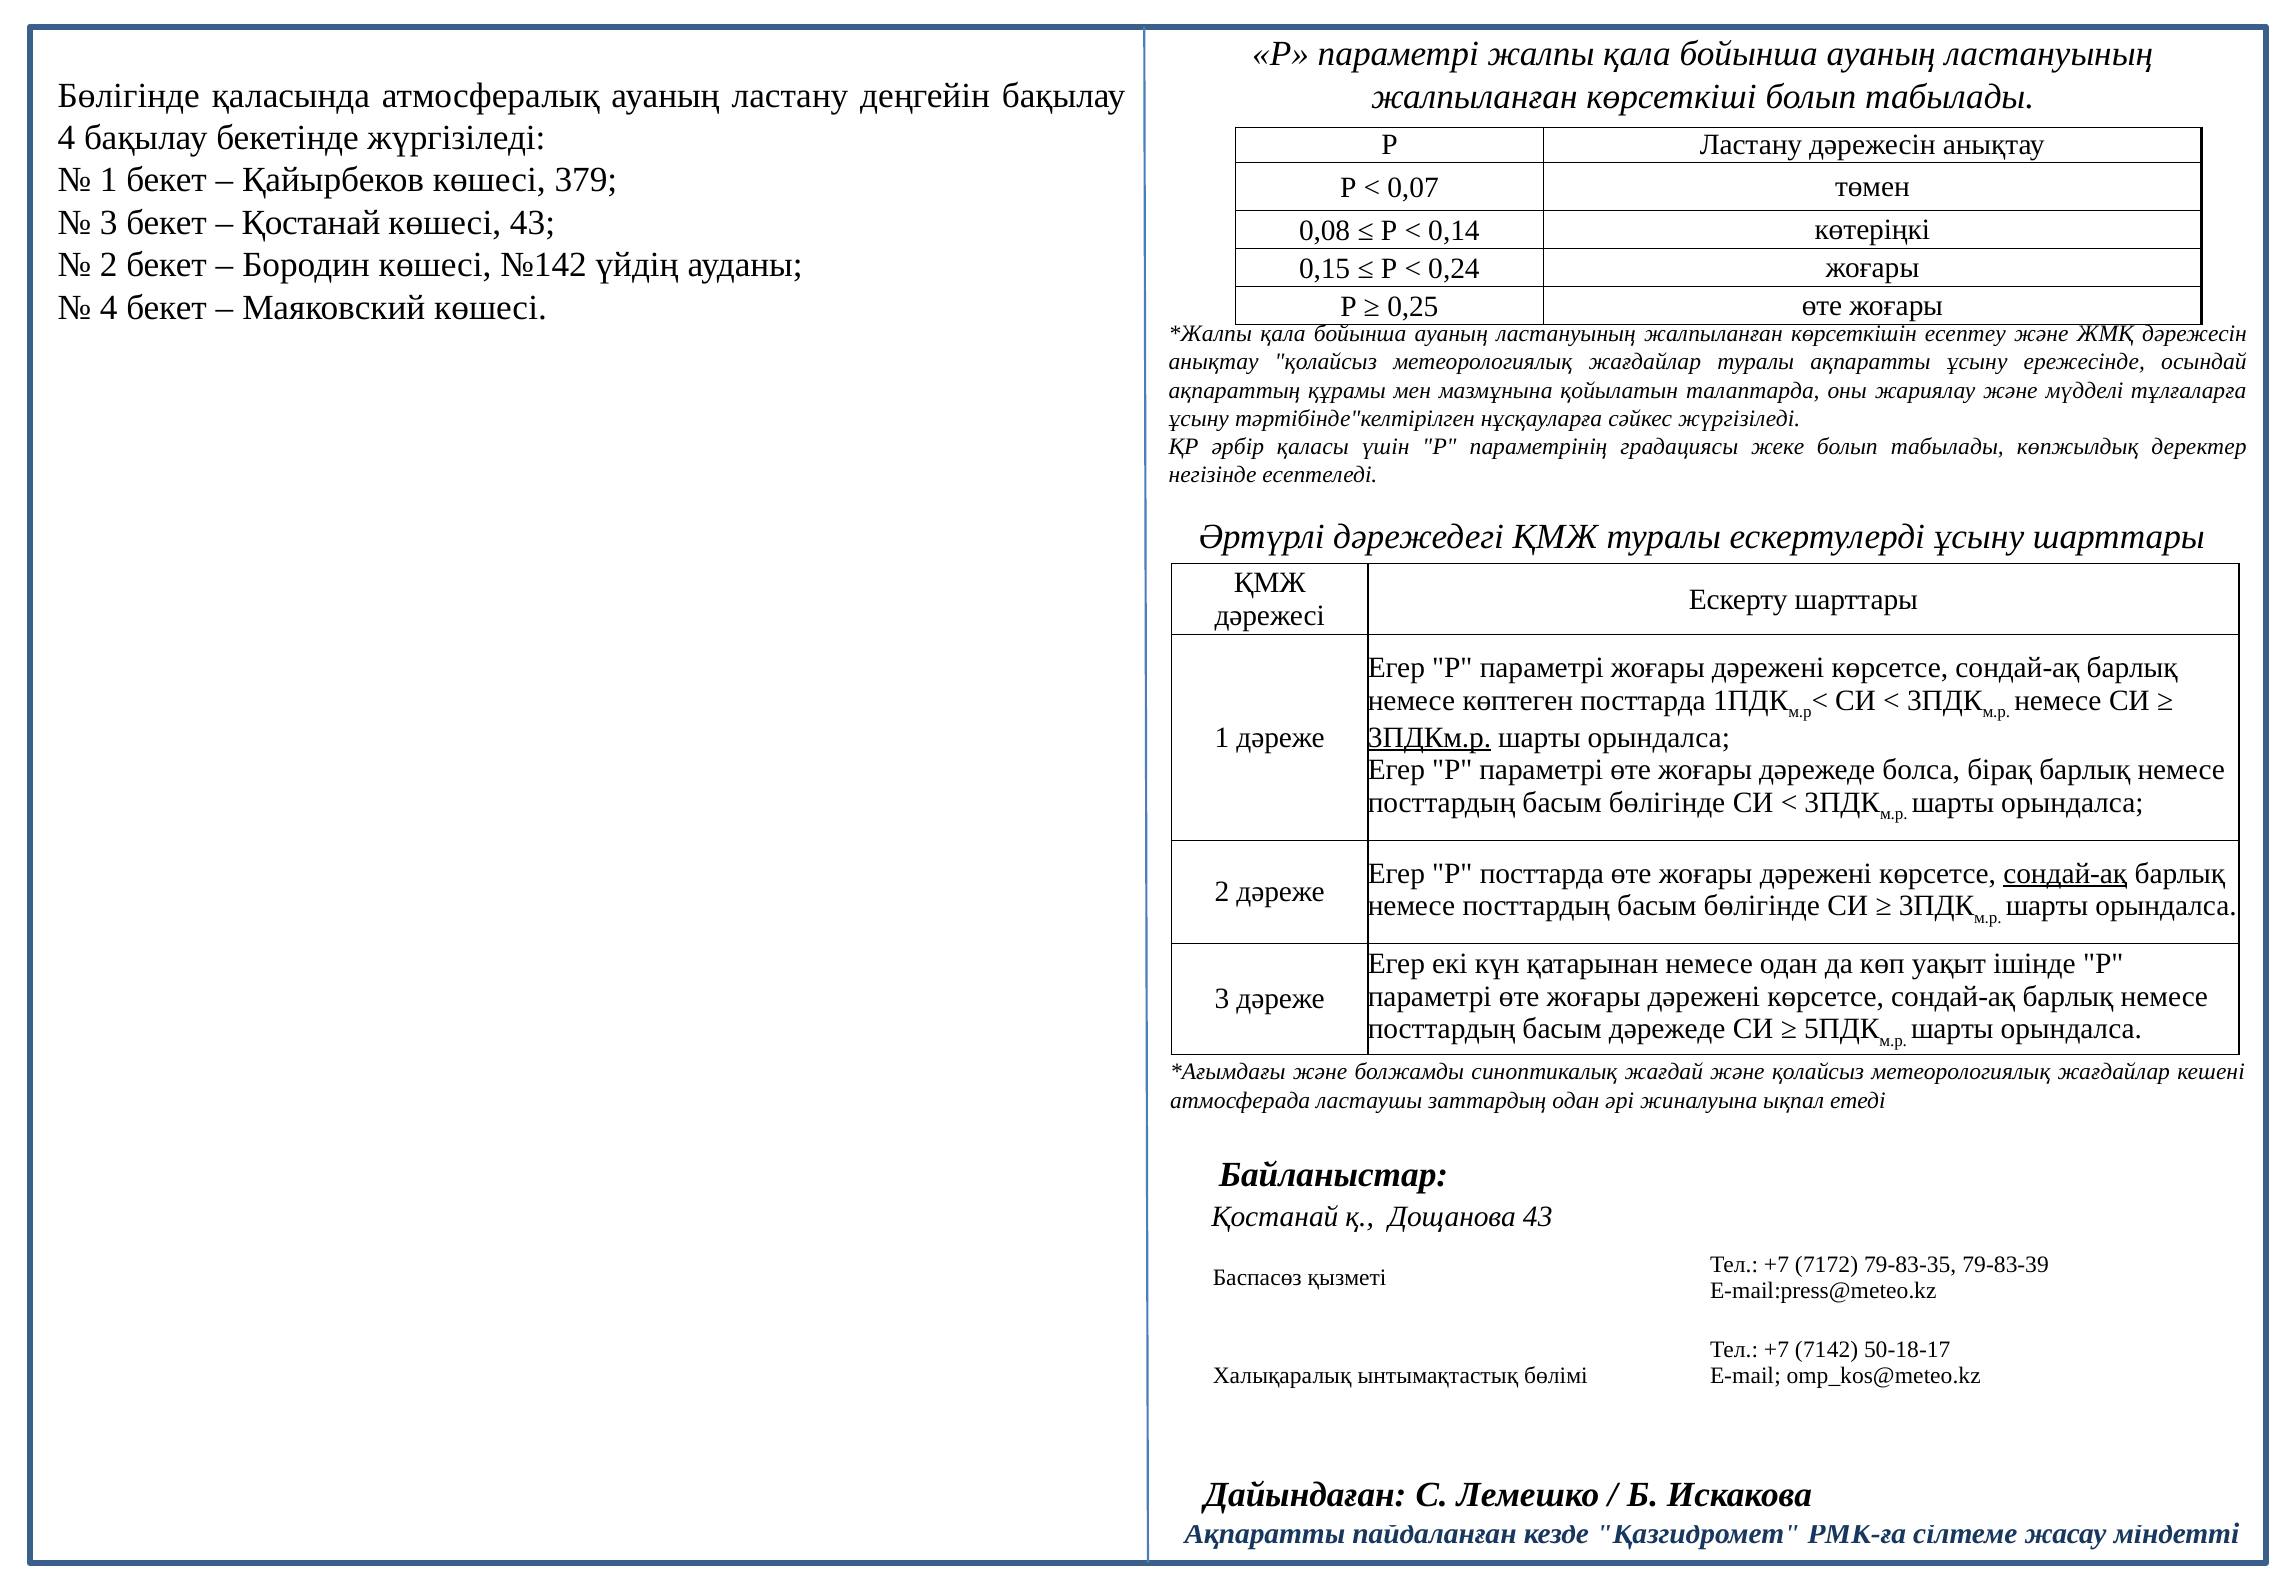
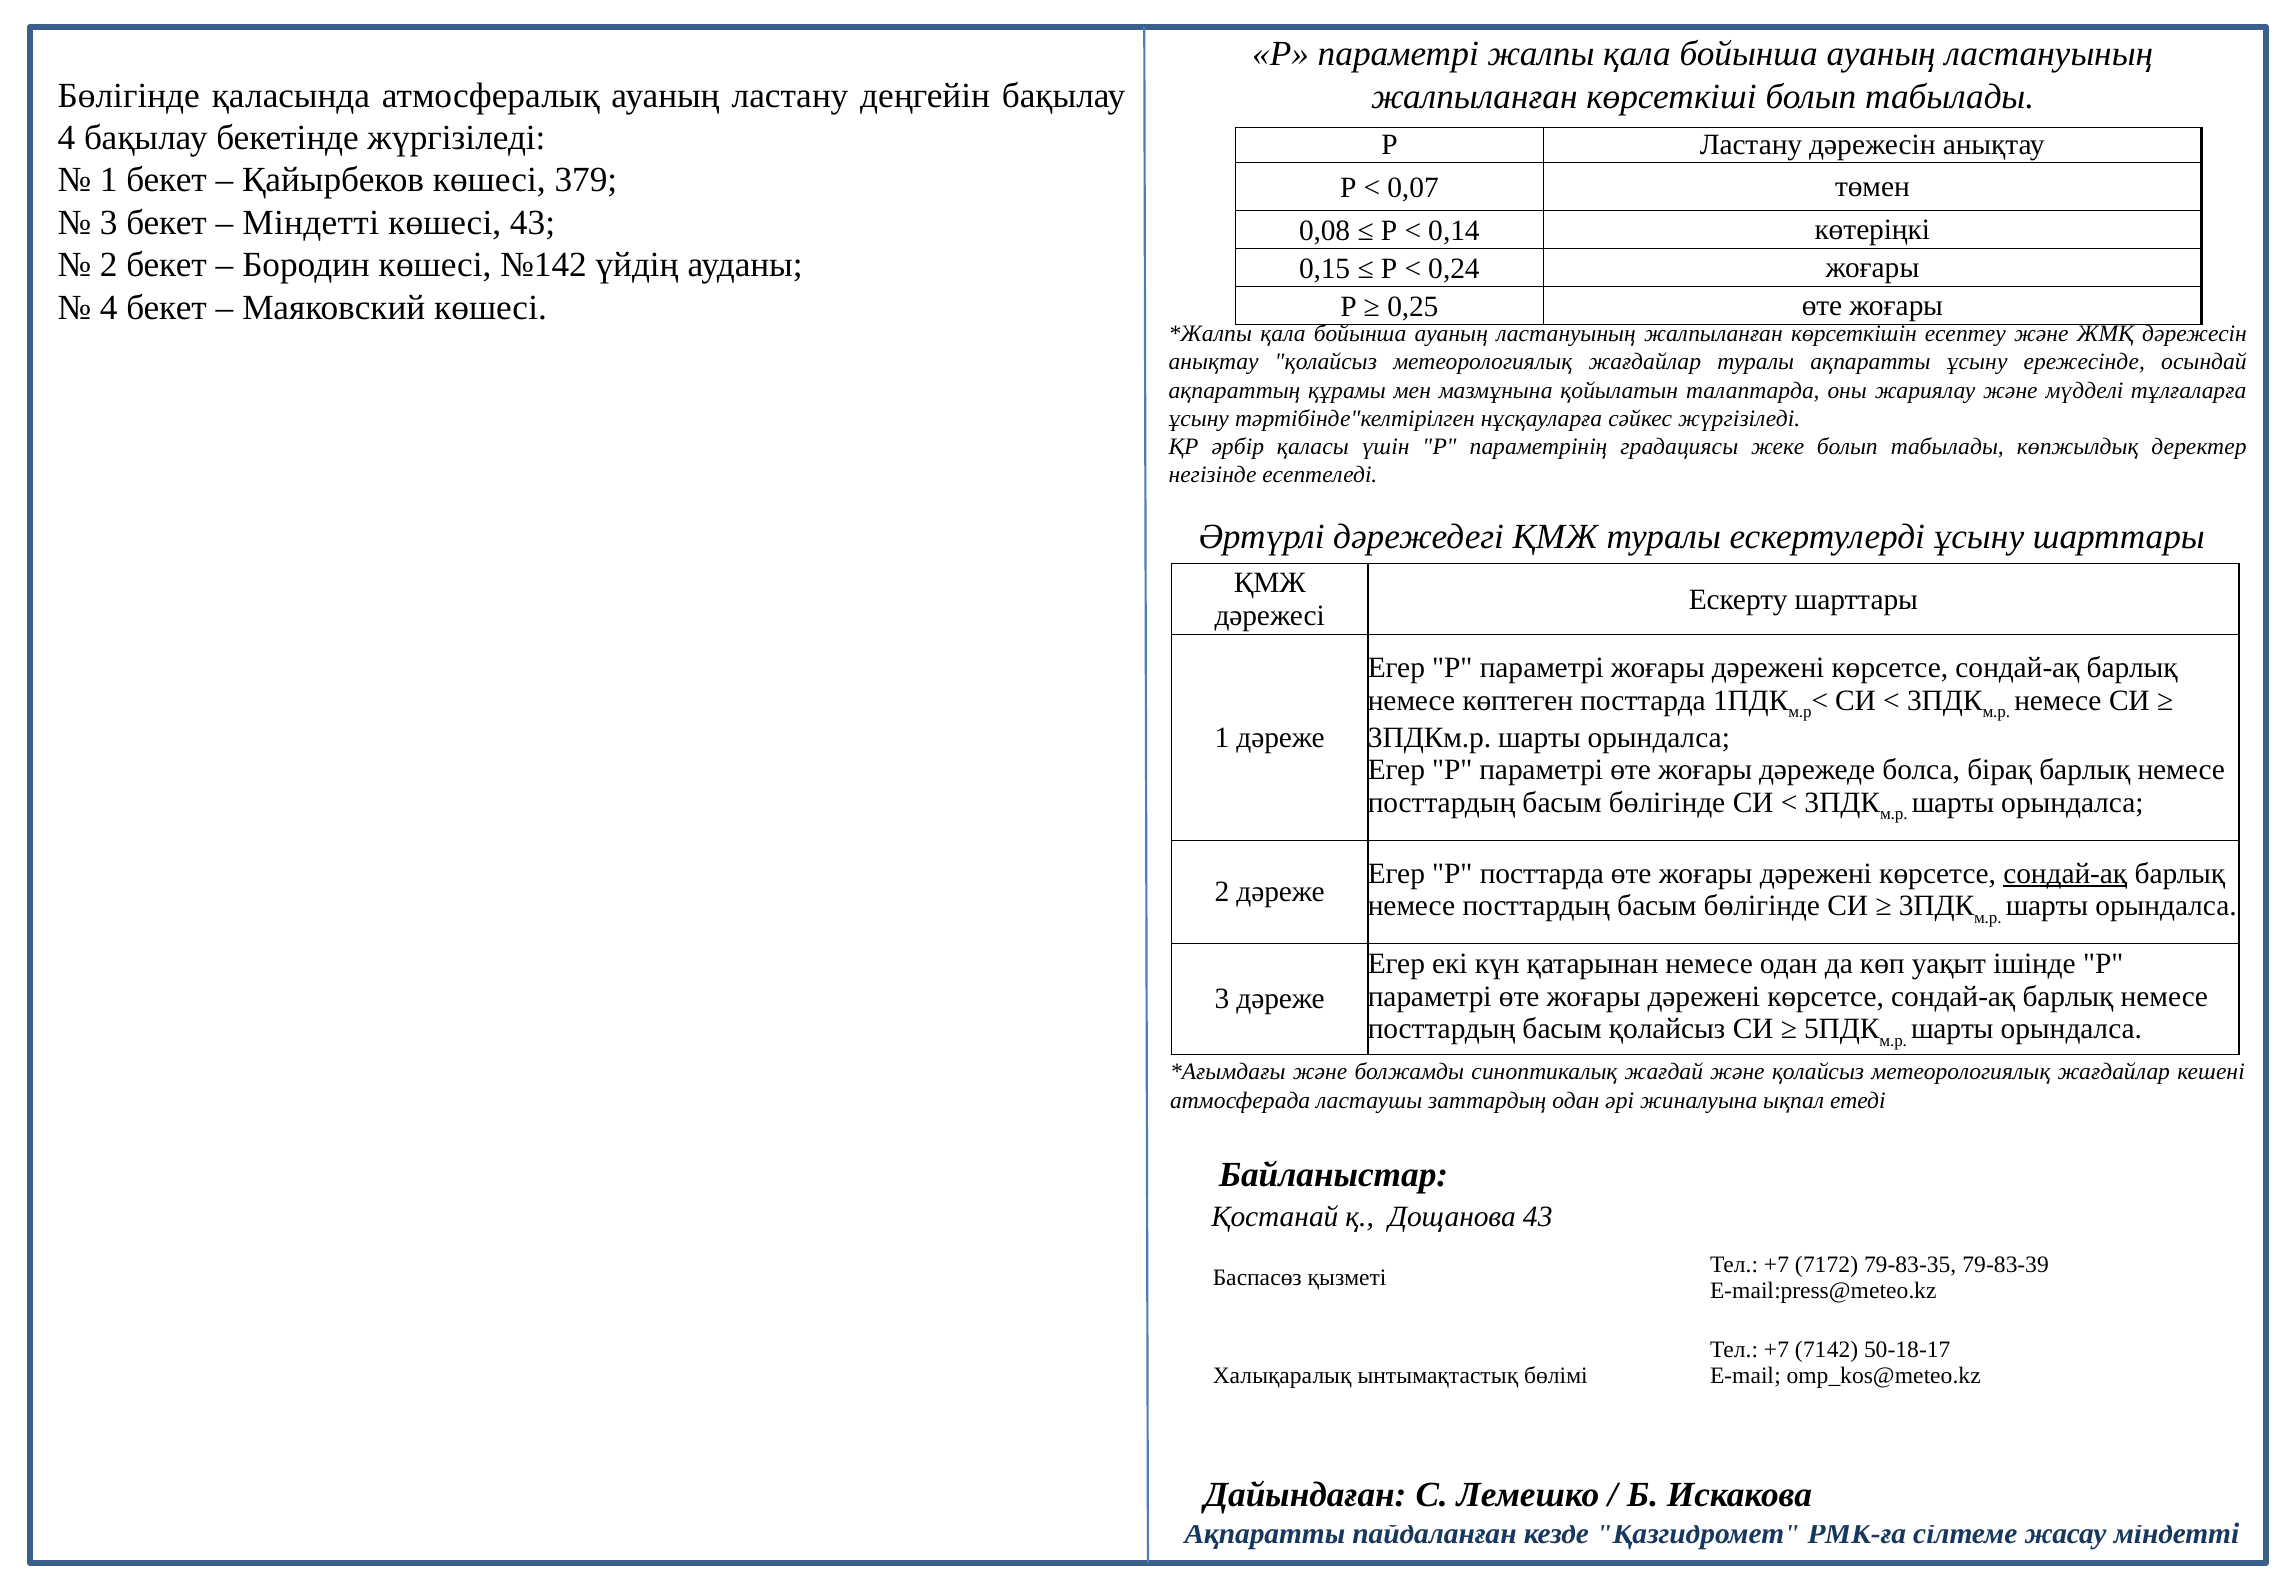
Қостанай at (311, 223): Қостанай -> Міндетті
3ПДКм.р underline: present -> none
басым дәрежеде: дәрежеде -> қолайсыз
